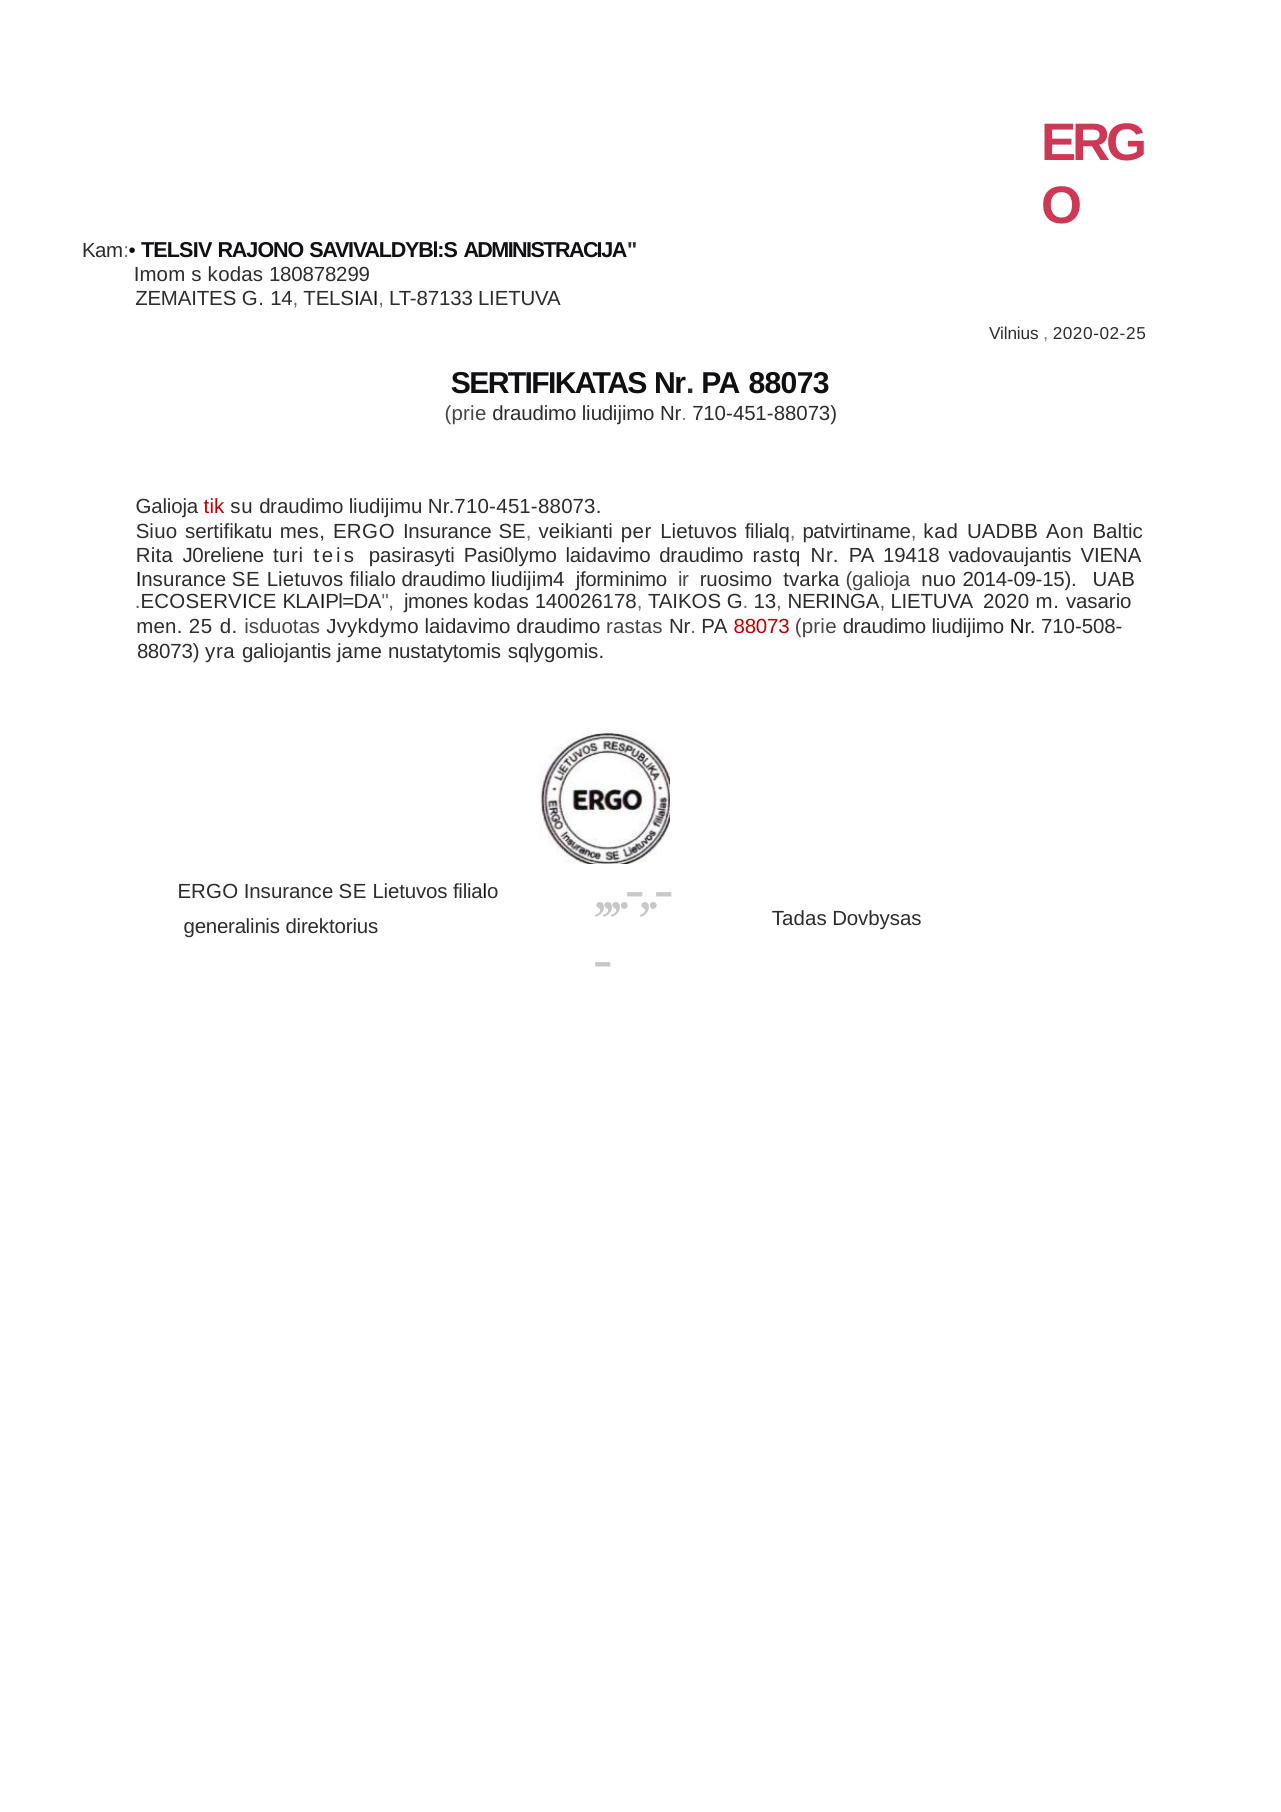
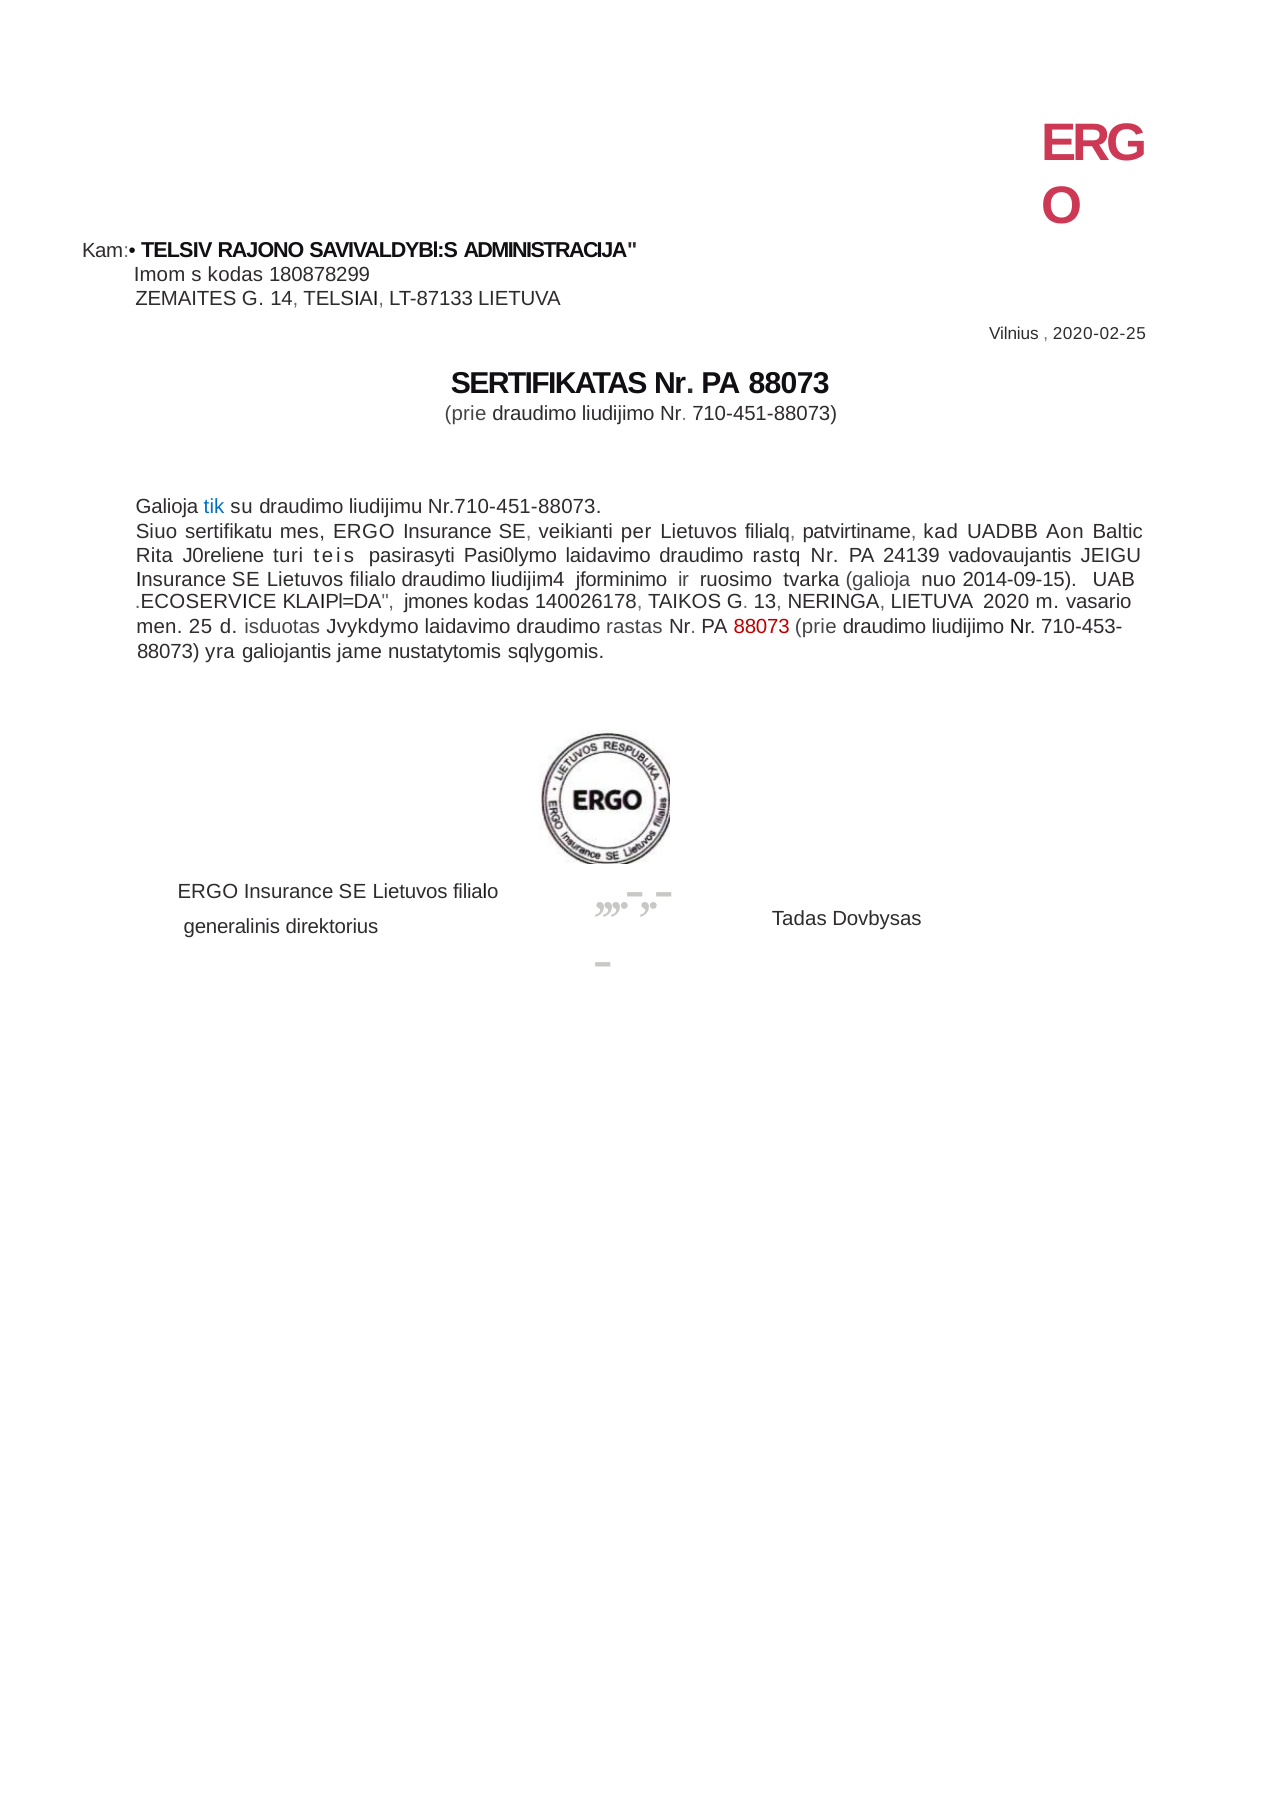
tik colour: red -> blue
19418: 19418 -> 24139
VIENA: VIENA -> JEIGU
710-508-: 710-508- -> 710-453-
